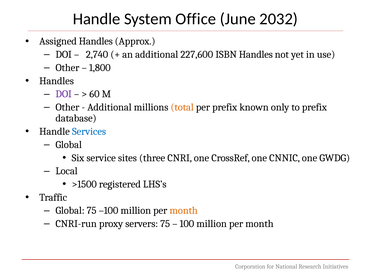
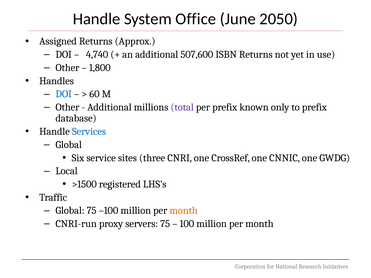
2032: 2032 -> 2050
Assigned Handles: Handles -> Returns
2,740: 2,740 -> 4,740
227,600: 227,600 -> 507,600
ISBN Handles: Handles -> Returns
DOI at (64, 94) colour: purple -> blue
total colour: orange -> purple
